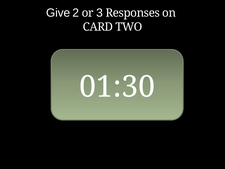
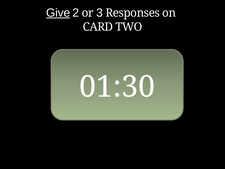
Give underline: none -> present
